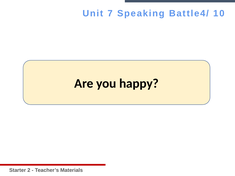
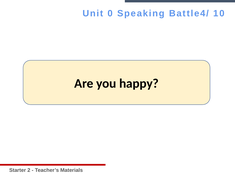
7: 7 -> 0
